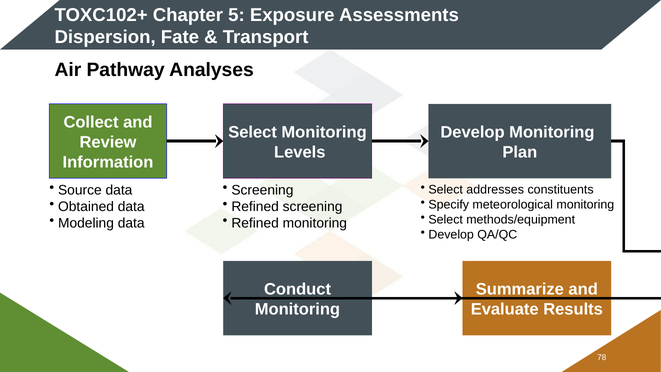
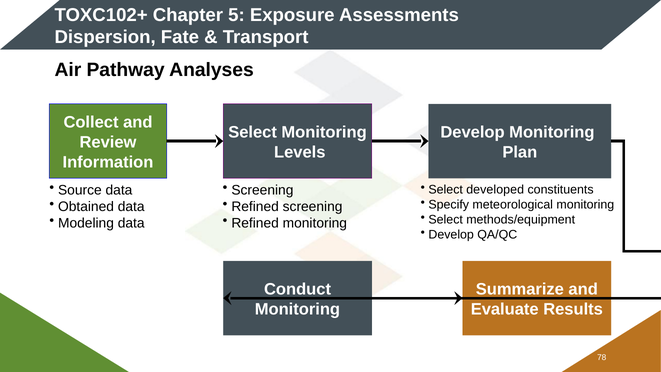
addresses: addresses -> developed
